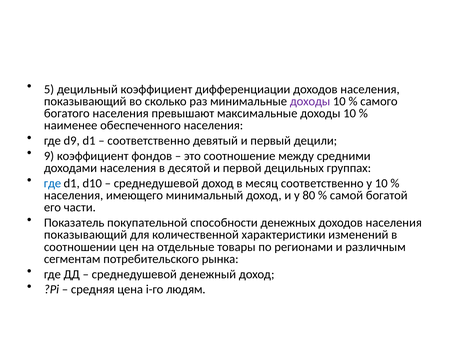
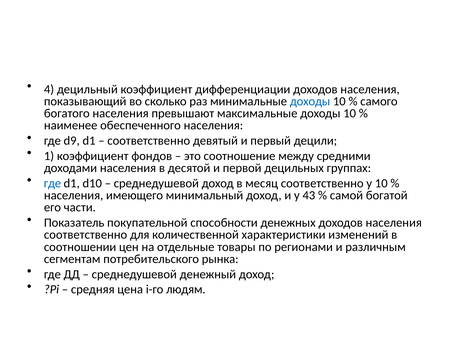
5: 5 -> 4
доходы at (310, 101) colour: purple -> blue
9: 9 -> 1
80: 80 -> 43
показывающий at (86, 234): показывающий -> соответственно
